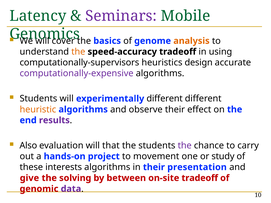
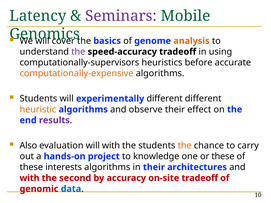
the at (78, 52) colour: orange -> purple
design: design -> before
computationally-expensive colour: purple -> orange
will that: that -> with
the at (185, 146) colour: purple -> orange
movement: movement -> knowledge
or study: study -> these
presentation: presentation -> architectures
give at (29, 178): give -> with
solving: solving -> second
between: between -> accuracy
data colour: purple -> blue
